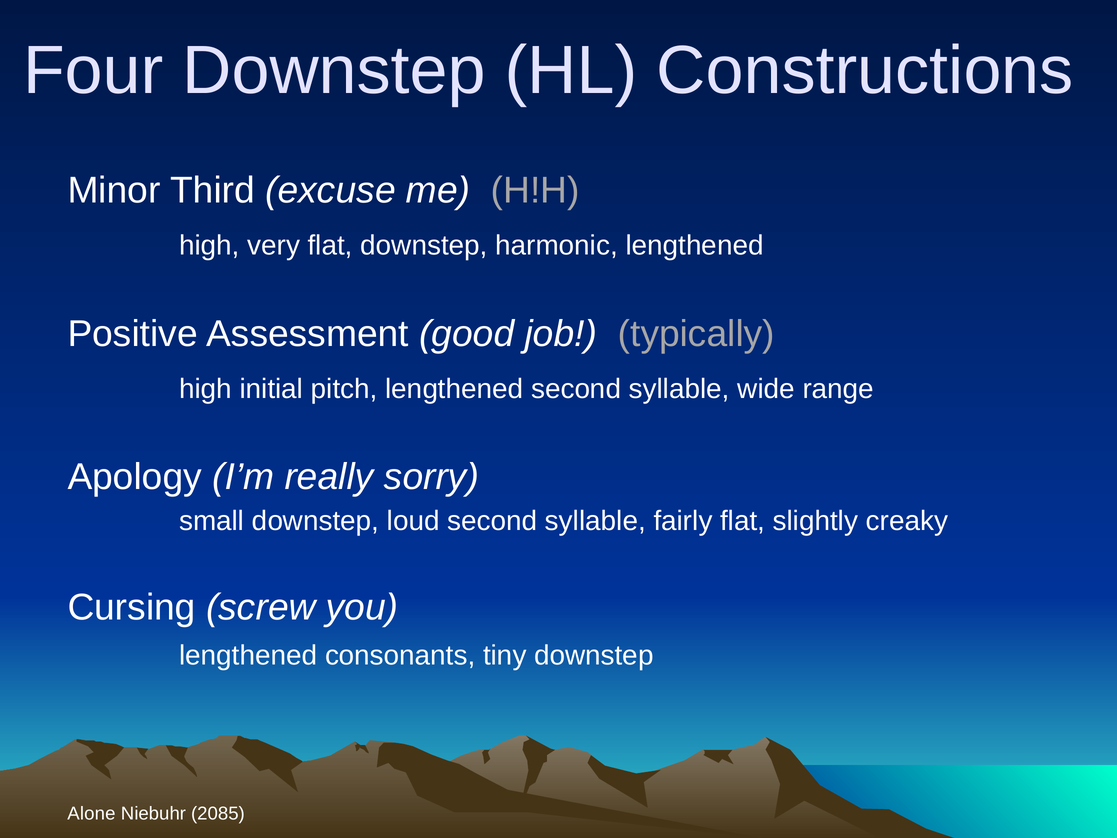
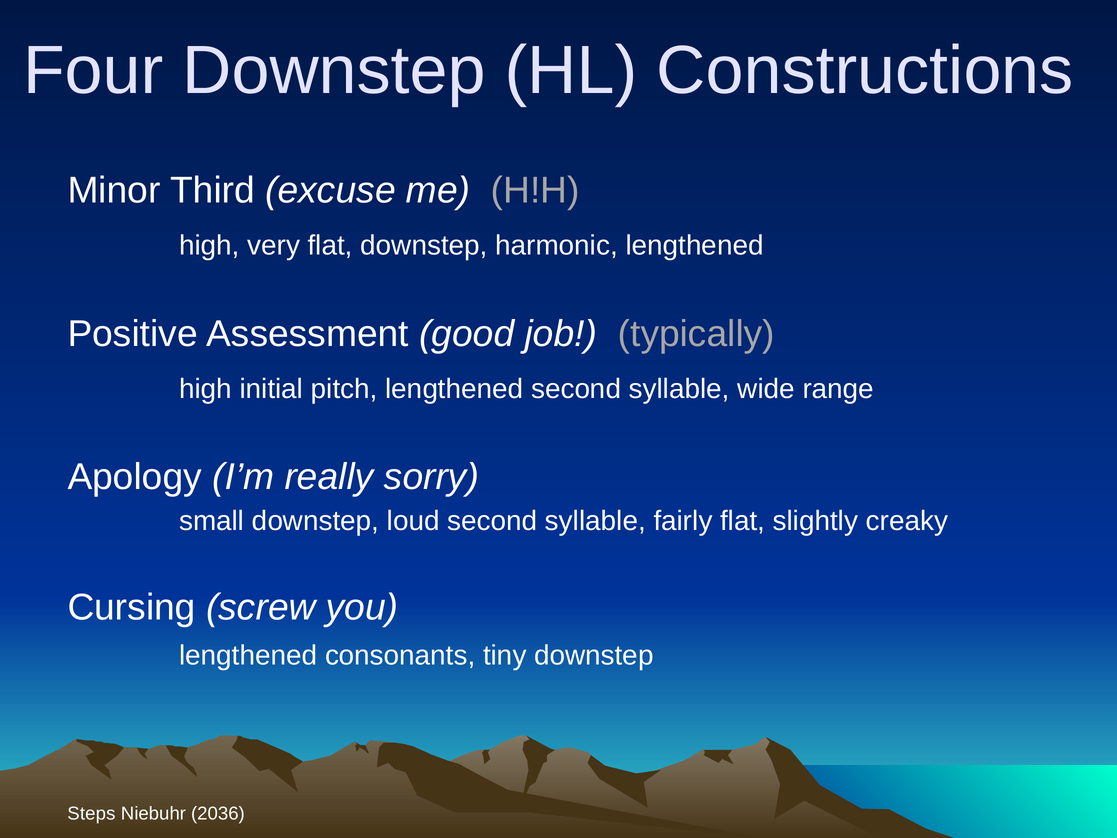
Alone: Alone -> Steps
2085: 2085 -> 2036
